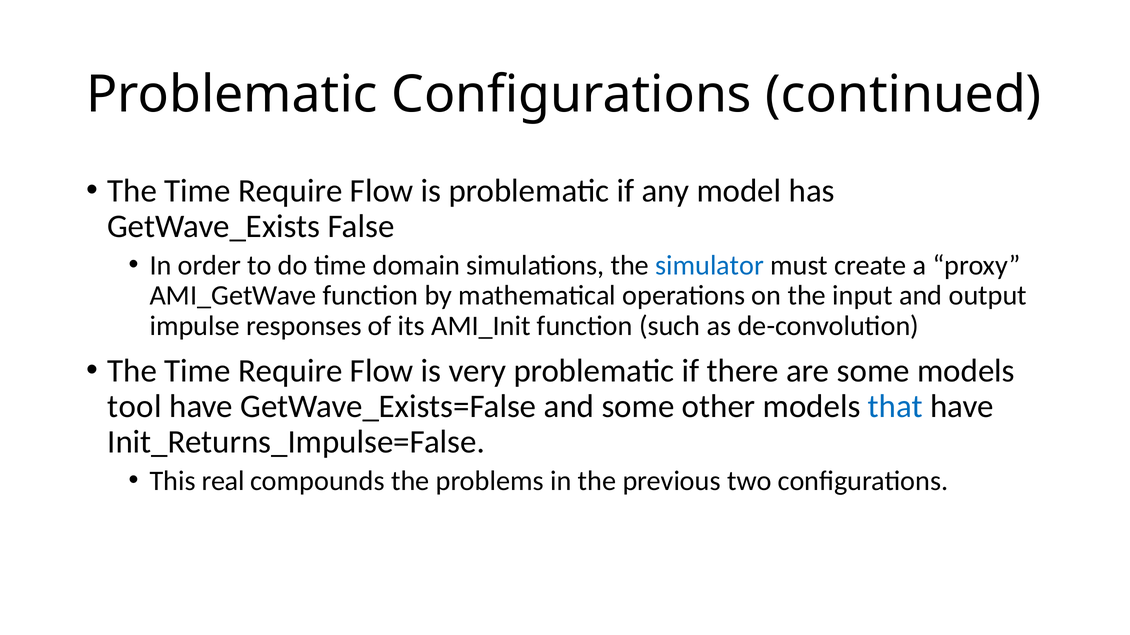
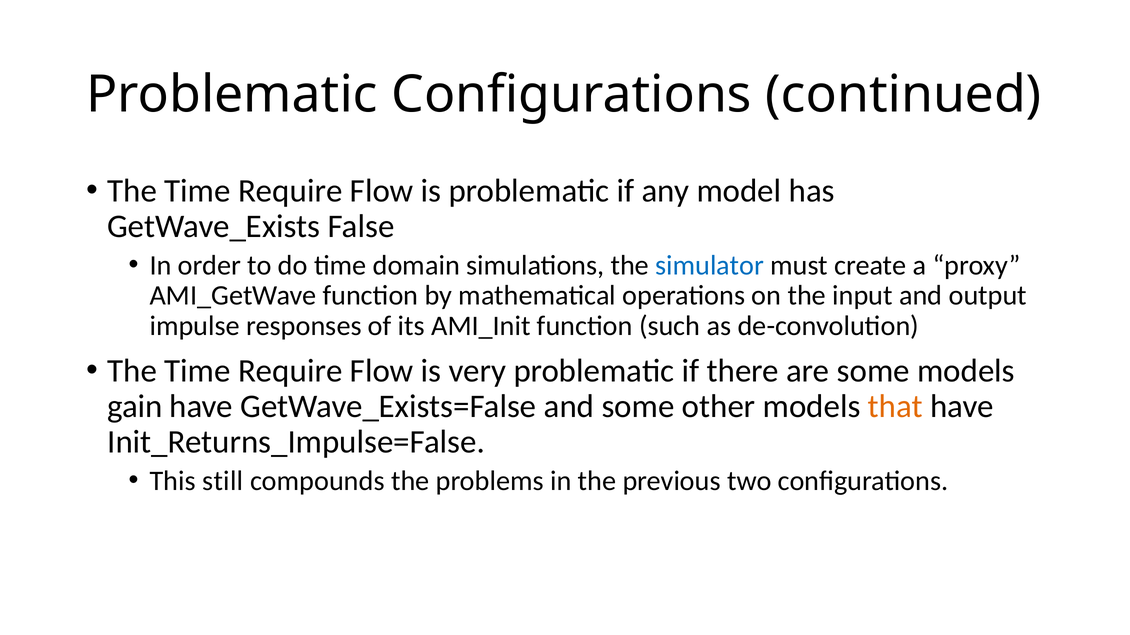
tool: tool -> gain
that colour: blue -> orange
real: real -> still
